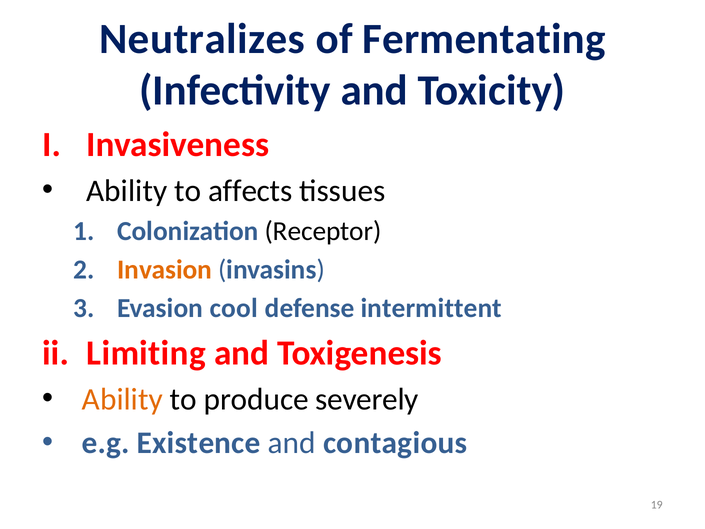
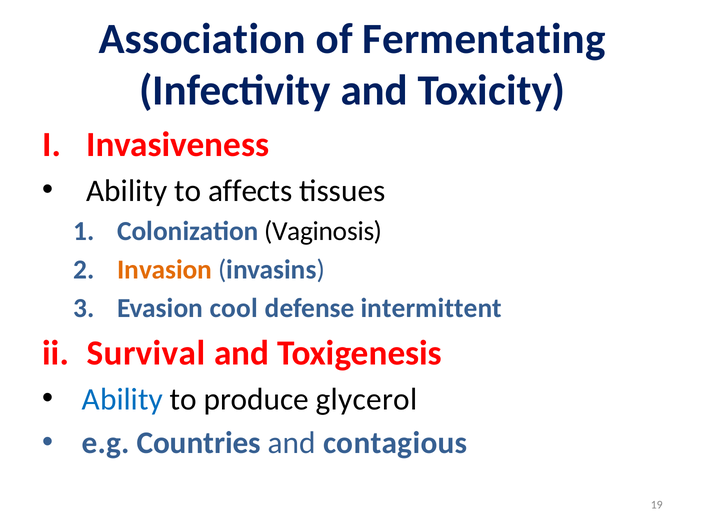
Neutralizes: Neutralizes -> Association
Receptor: Receptor -> Vaginosis
Limiting: Limiting -> Survival
Ability at (122, 399) colour: orange -> blue
severely: severely -> glycerol
Existence: Existence -> Countries
